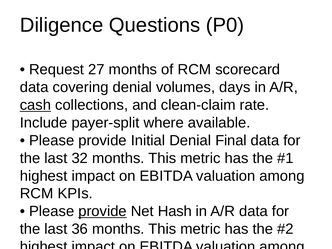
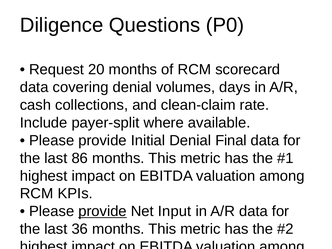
27: 27 -> 20
cash at (35, 105) underline: present -> none
32: 32 -> 86
Hash: Hash -> Input
